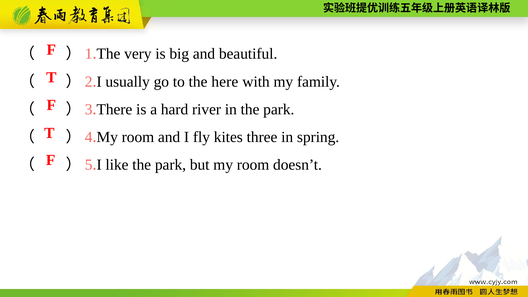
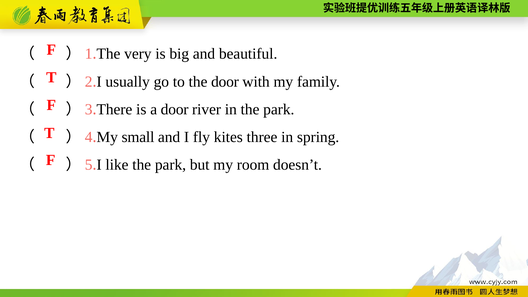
the here: here -> door
a hard: hard -> door
room at (138, 137): room -> small
